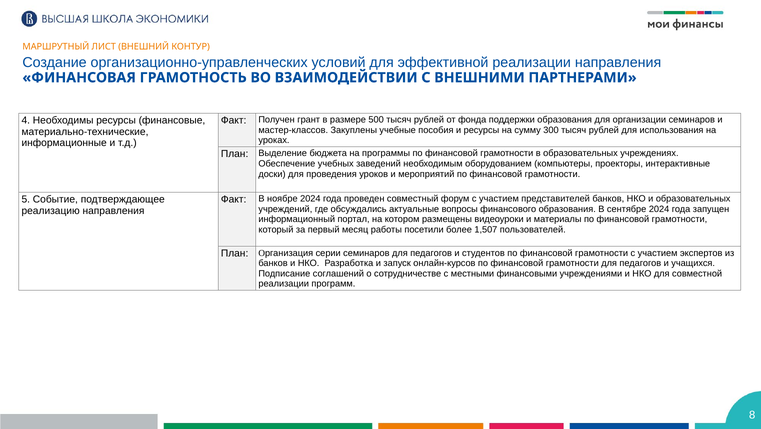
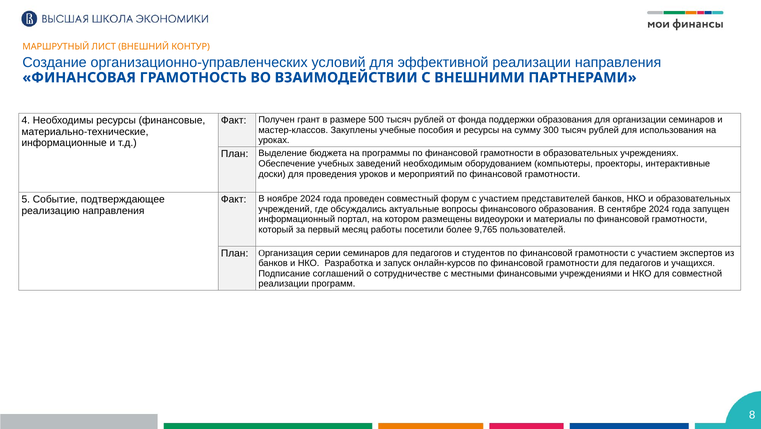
1,507: 1,507 -> 9,765
